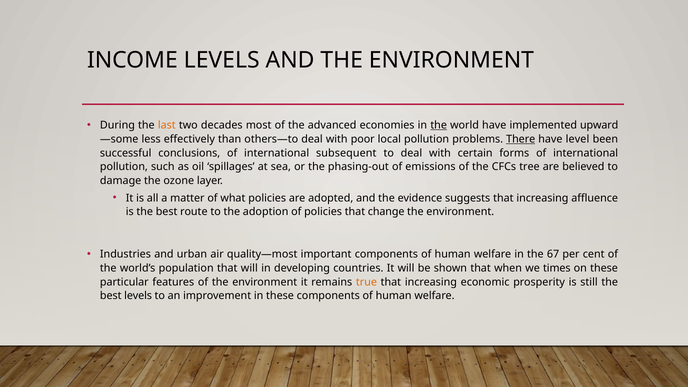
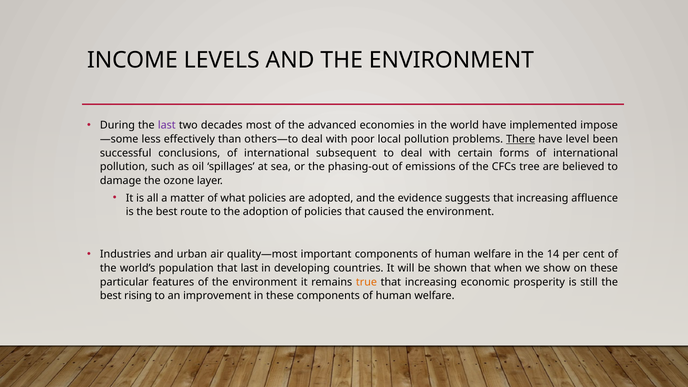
last at (167, 125) colour: orange -> purple
the at (439, 125) underline: present -> none
upward: upward -> impose
change: change -> caused
67: 67 -> 14
that will: will -> last
times: times -> show
best levels: levels -> rising
